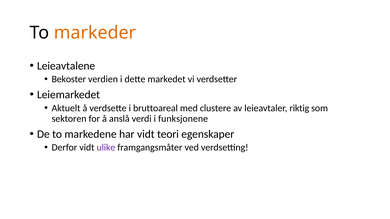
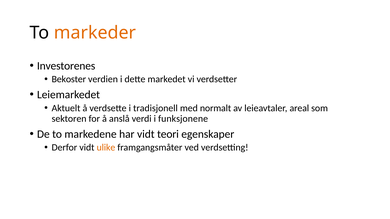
Leieavtalene: Leieavtalene -> Investorenes
bruttoareal: bruttoareal -> tradisjonell
clustere: clustere -> normalt
riktig: riktig -> areal
ulike colour: purple -> orange
